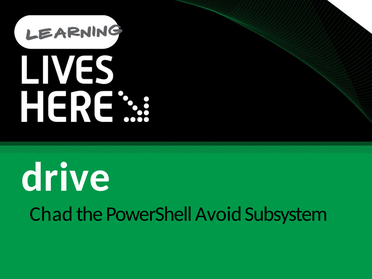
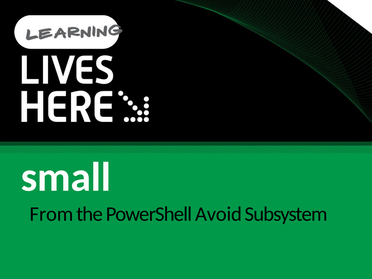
drive: drive -> small
Chad: Chad -> From
